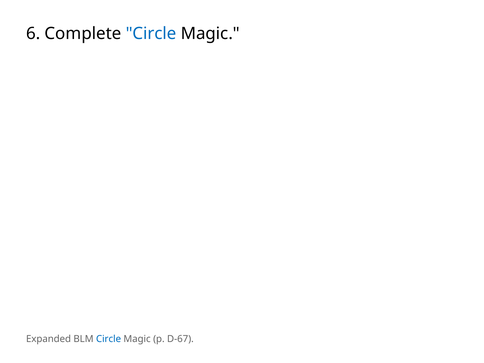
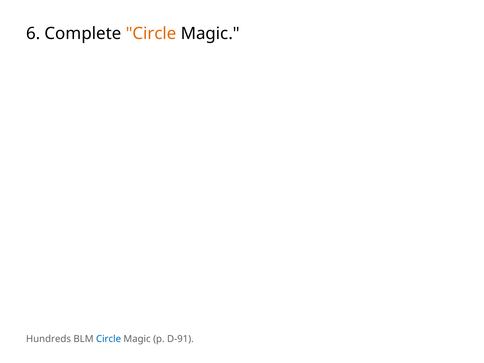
Circle at (151, 33) colour: blue -> orange
Expanded: Expanded -> Hundreds
D-67: D-67 -> D-91
